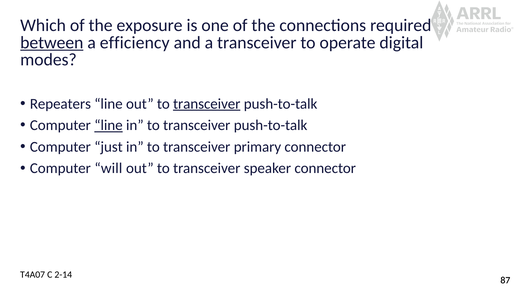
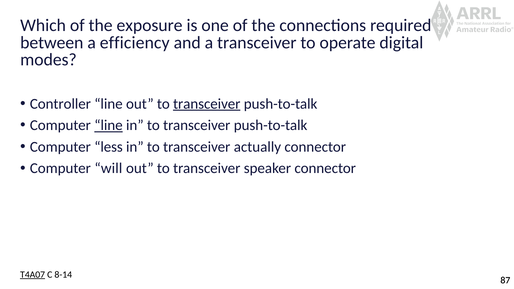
between underline: present -> none
Repeaters: Repeaters -> Controller
just: just -> less
primary: primary -> actually
T4A07 underline: none -> present
2-14: 2-14 -> 8-14
